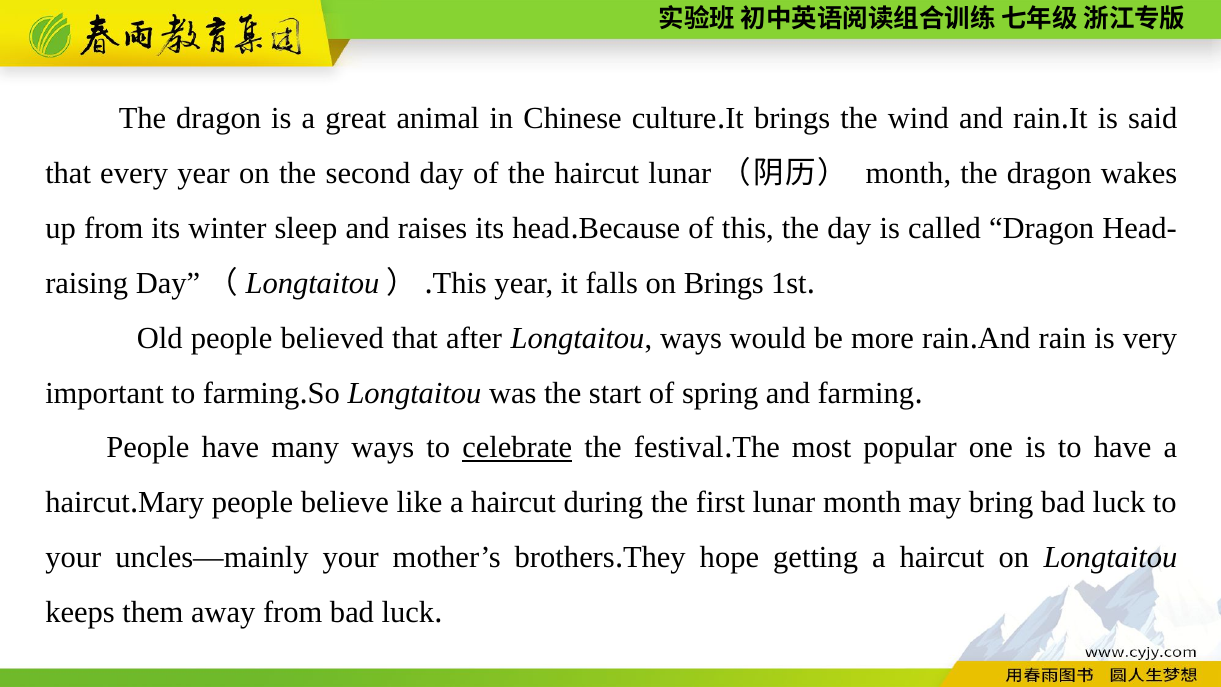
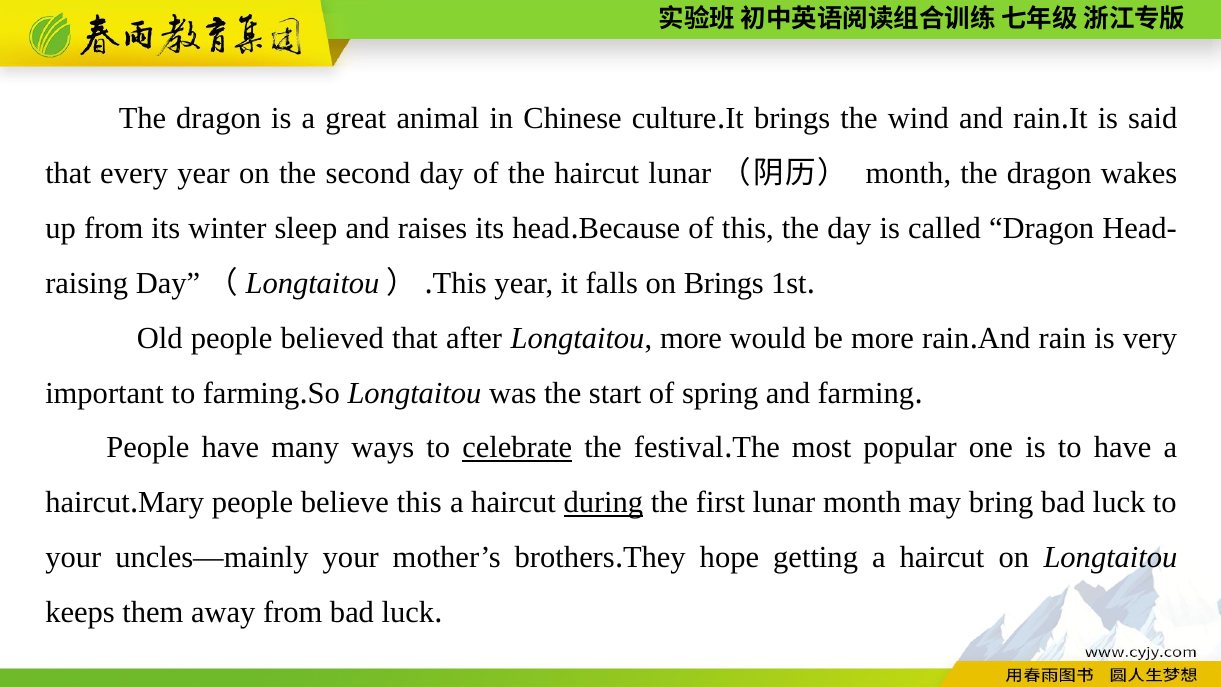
Longtaitou ways: ways -> more
believe like: like -> this
during underline: none -> present
